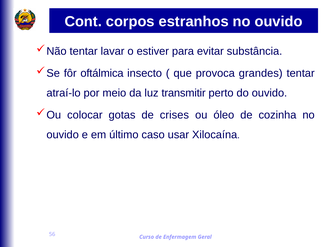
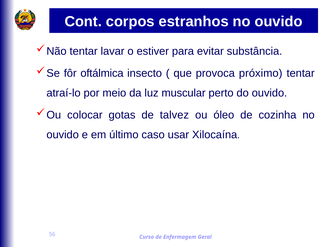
grandes: grandes -> próximo
transmitir: transmitir -> muscular
crises: crises -> talvez
